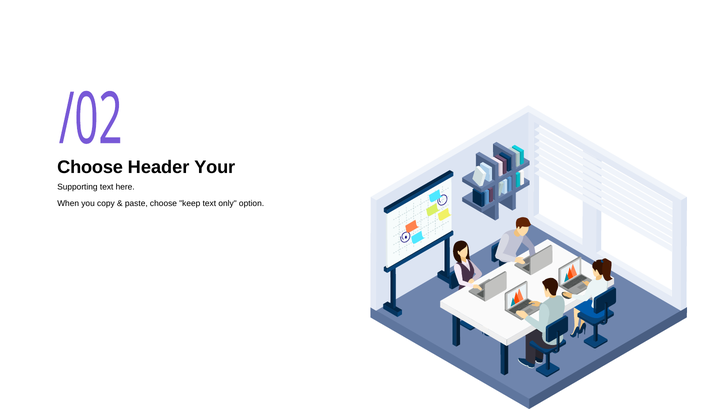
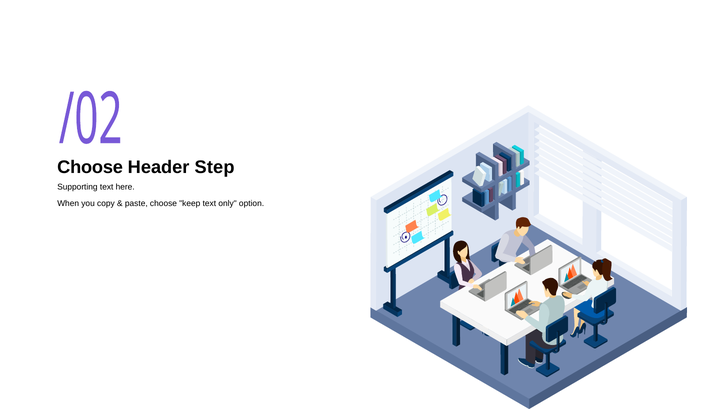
Your: Your -> Step
